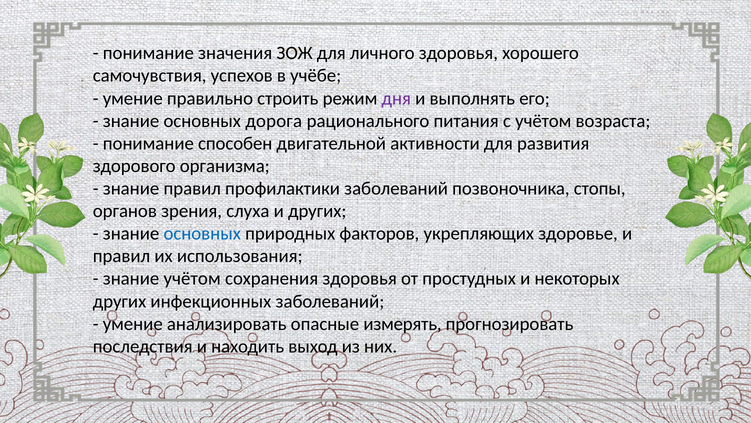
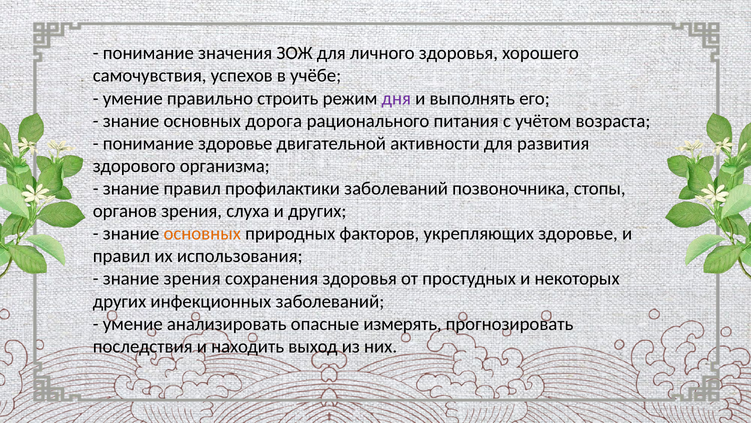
понимание способен: способен -> здоровье
основных at (202, 233) colour: blue -> orange
знание учётом: учётом -> зрения
